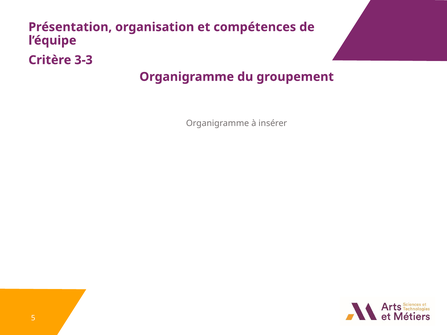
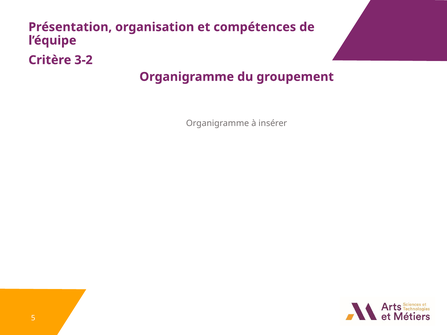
3-3: 3-3 -> 3-2
